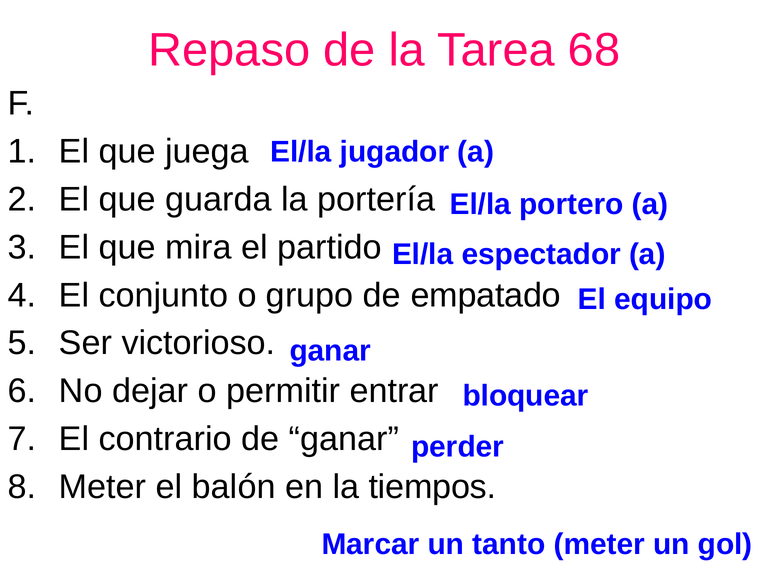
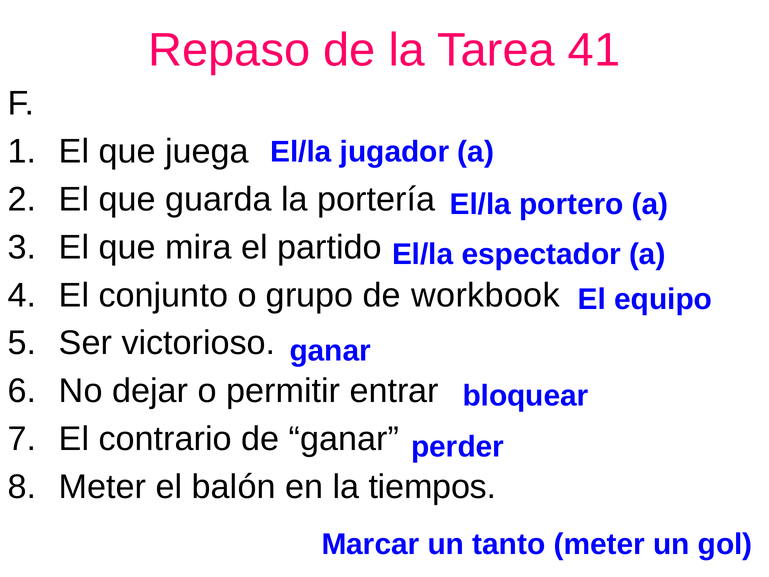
68: 68 -> 41
empatado: empatado -> workbook
